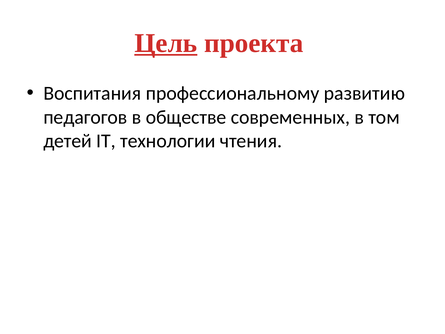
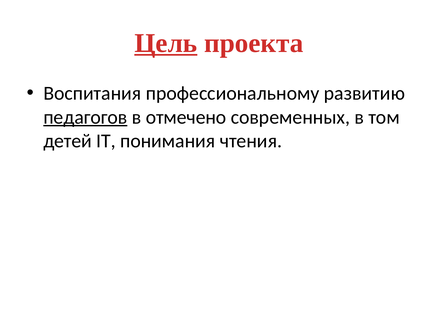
педагогов underline: none -> present
обществе: обществе -> отмечено
технологии: технологии -> понимания
